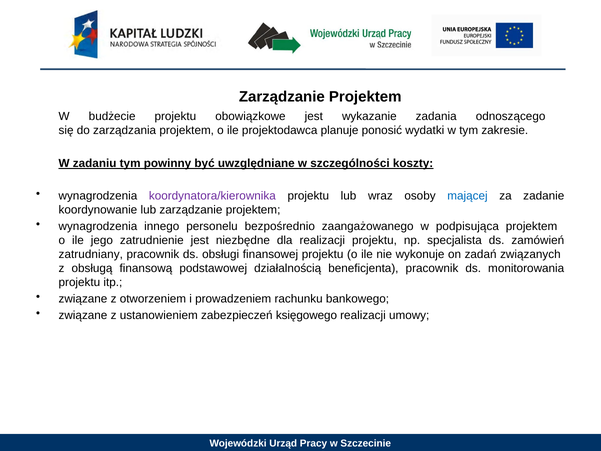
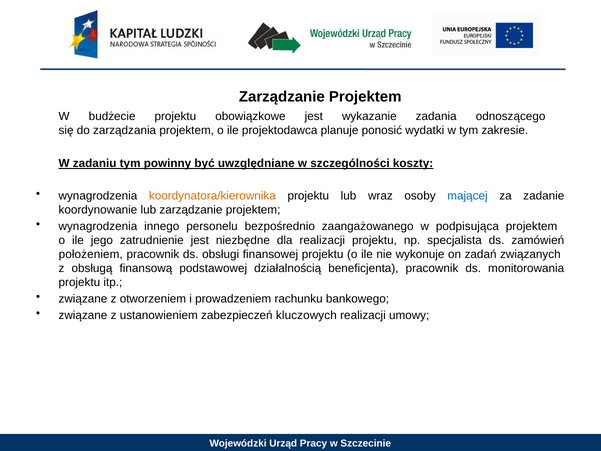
koordynatora/kierownika colour: purple -> orange
zatrudniany: zatrudniany -> położeniem
księgowego: księgowego -> kluczowych
